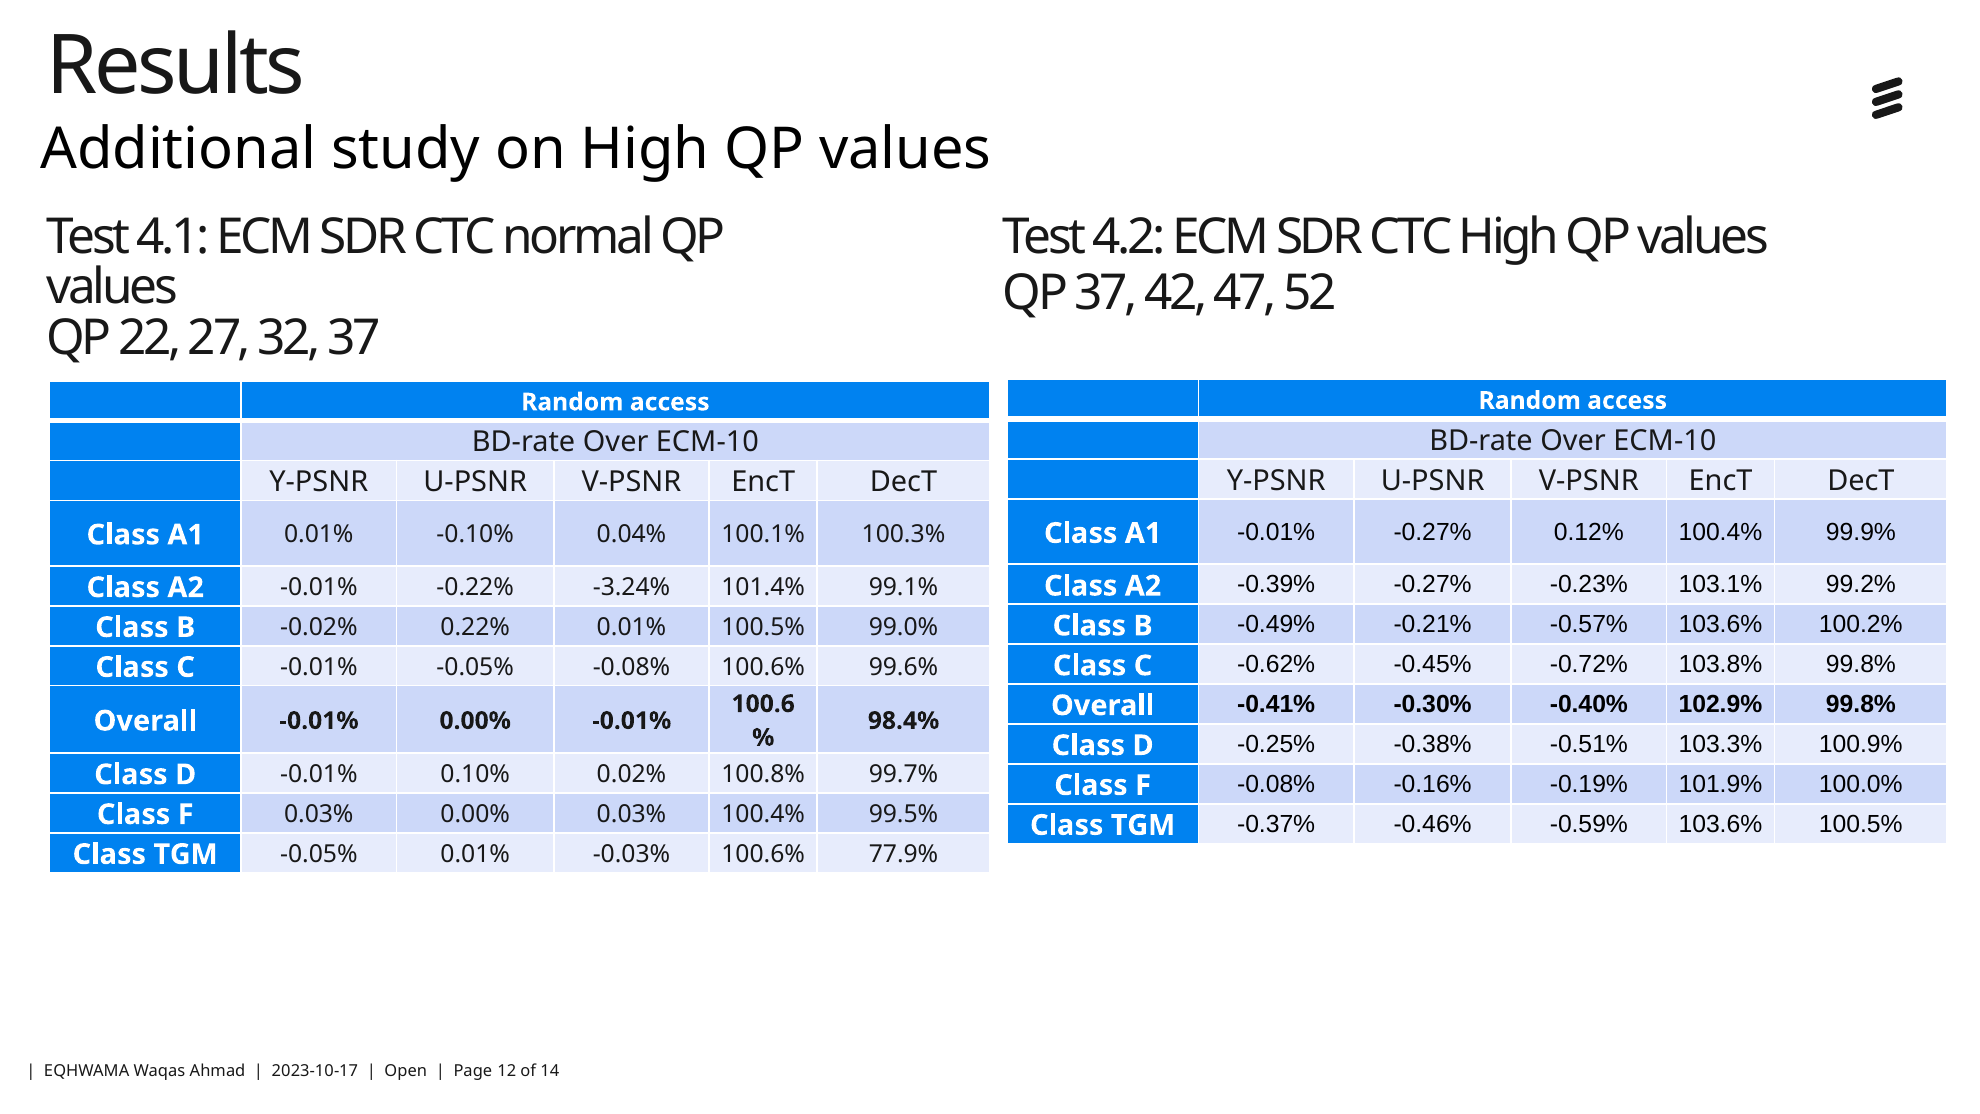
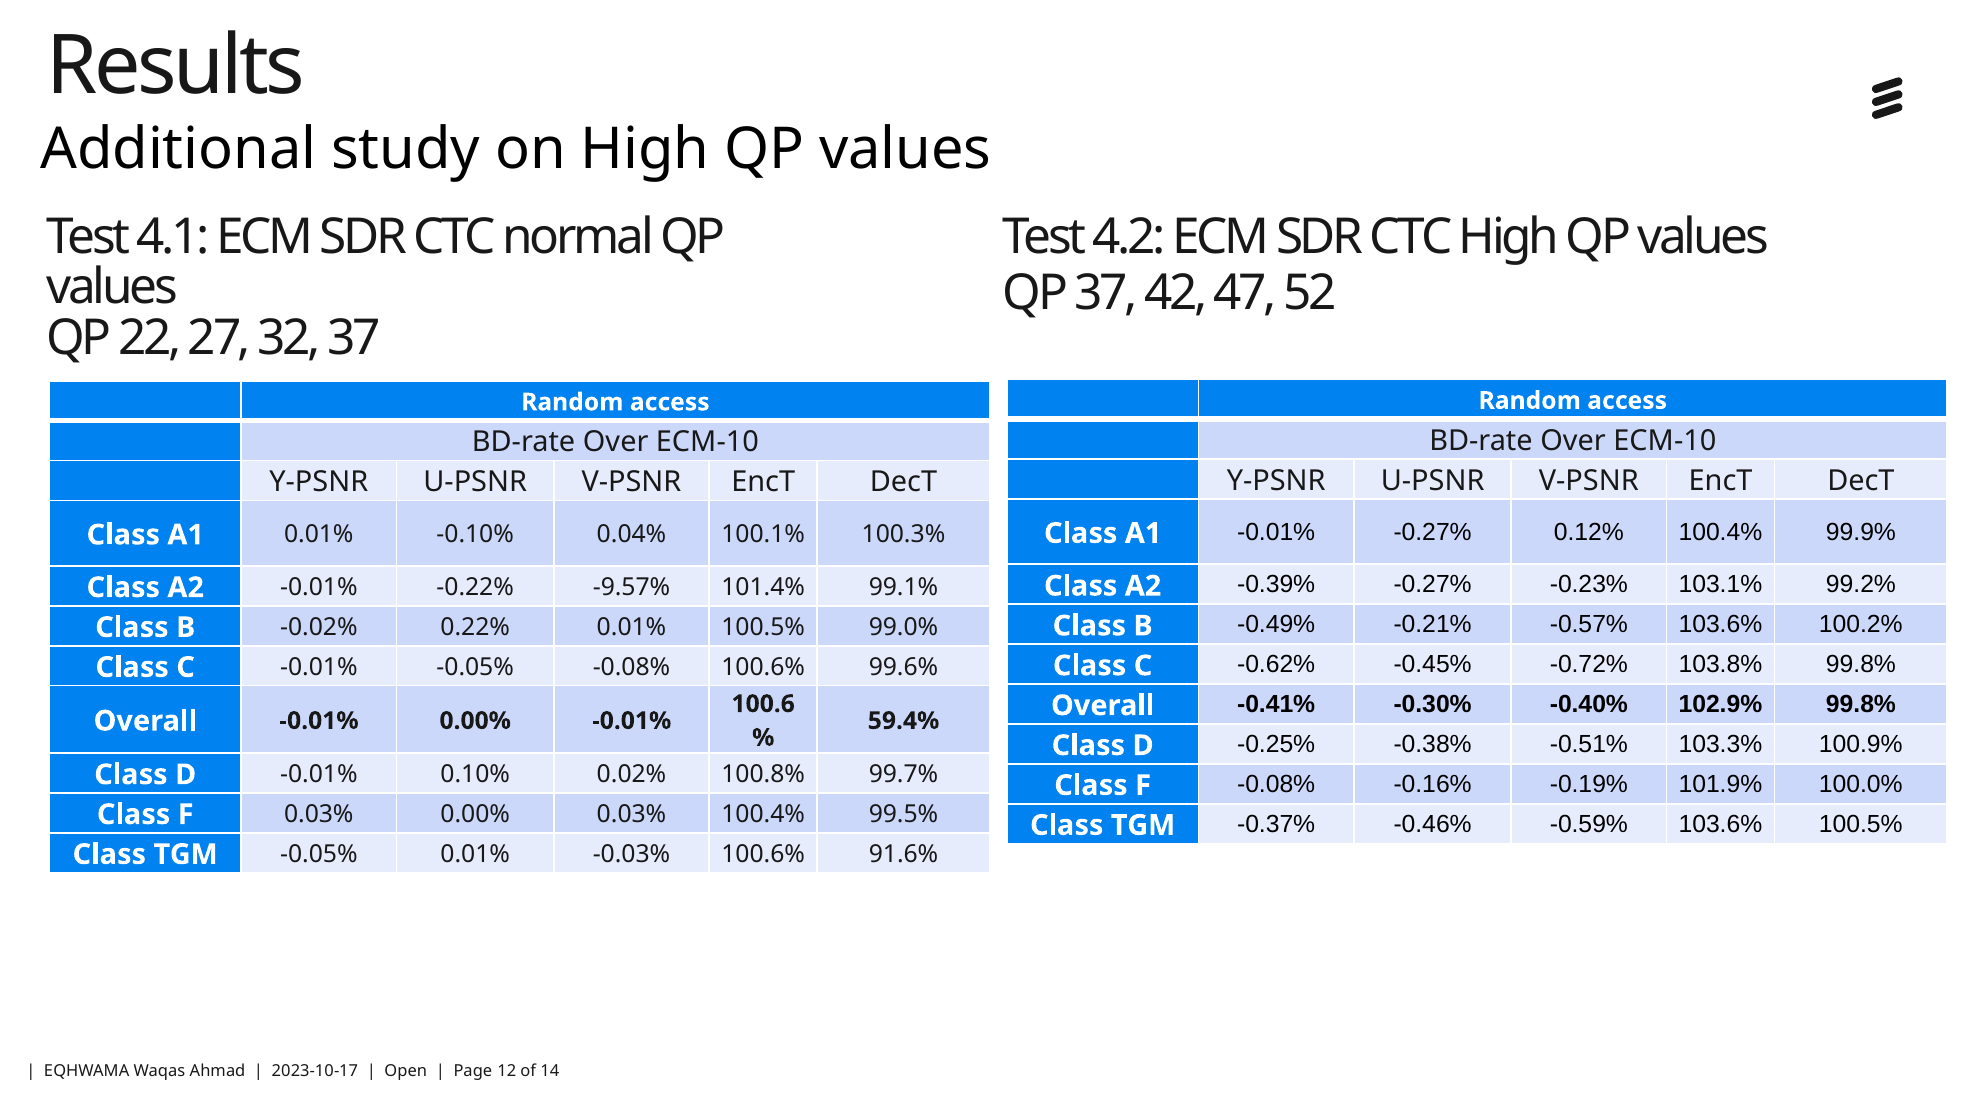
-3.24%: -3.24% -> -9.57%
98.4%: 98.4% -> 59.4%
77.9%: 77.9% -> 91.6%
